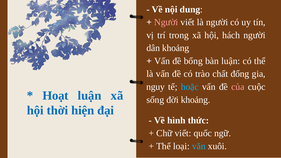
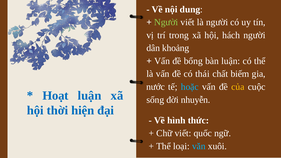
Người at (166, 22) colour: pink -> light green
trào: trào -> thái
đống: đống -> biếm
nguy: nguy -> nước
của colour: pink -> yellow
đời khoảng: khoảng -> nhuyễn
